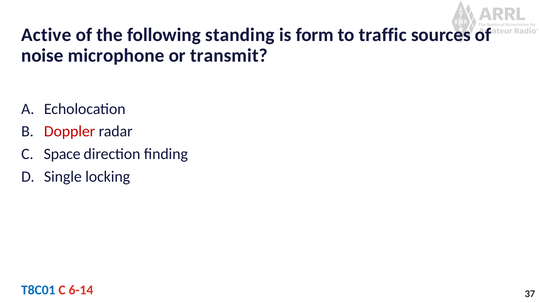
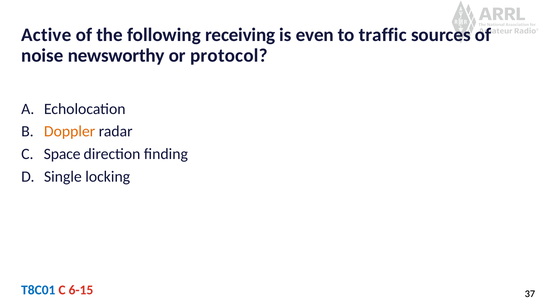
standing: standing -> receiving
form: form -> even
microphone: microphone -> newsworthy
transmit: transmit -> protocol
Doppler colour: red -> orange
6-14: 6-14 -> 6-15
